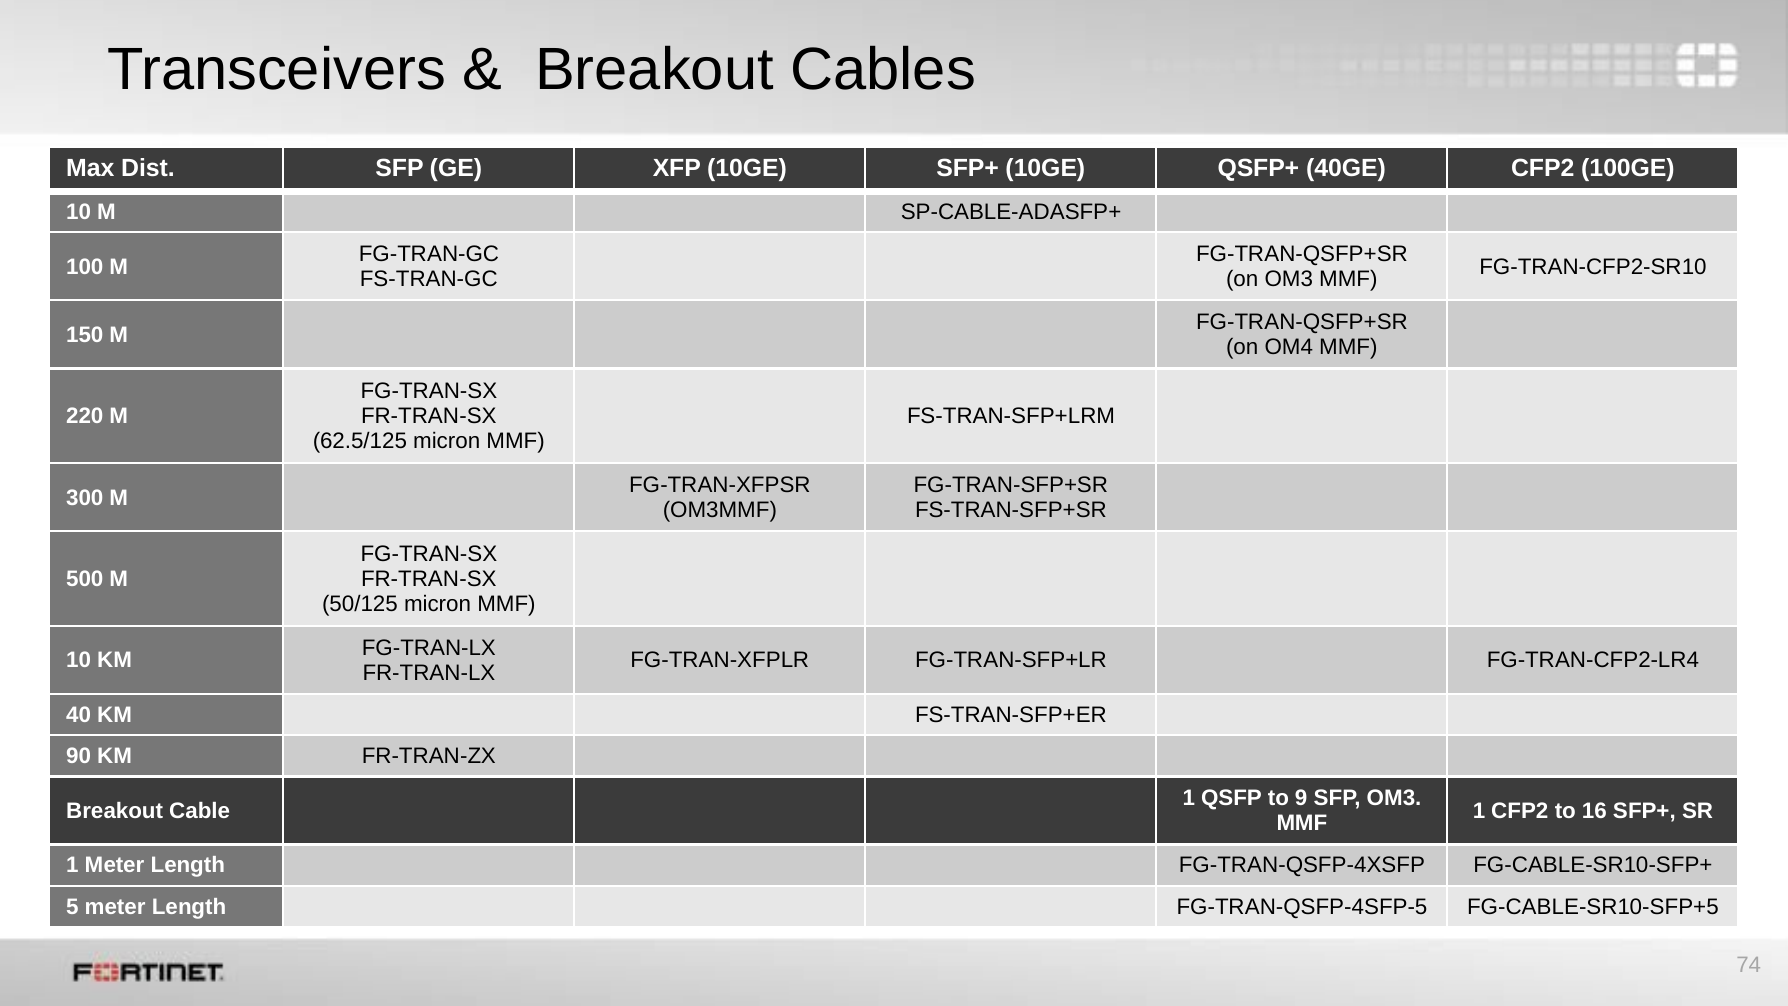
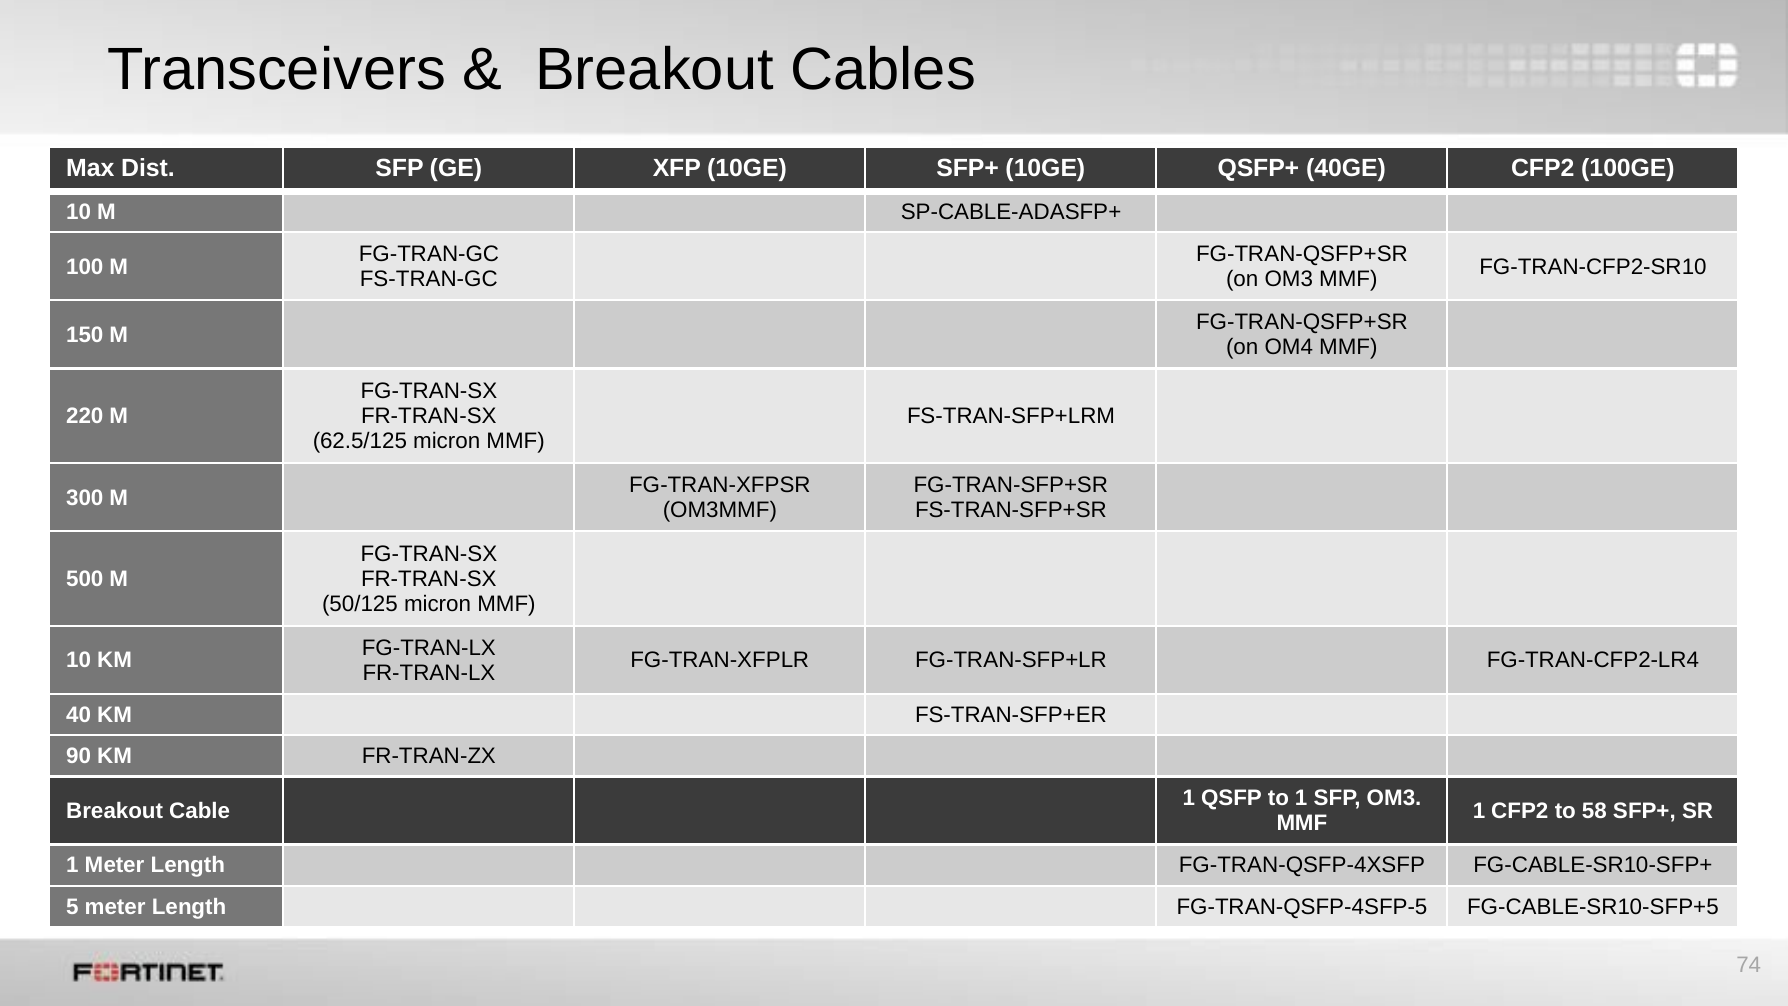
to 9: 9 -> 1
16: 16 -> 58
